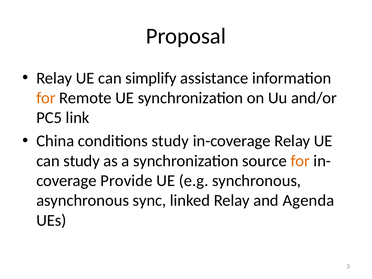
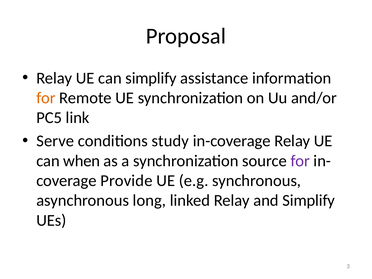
China: China -> Serve
can study: study -> when
for at (300, 161) colour: orange -> purple
sync: sync -> long
and Agenda: Agenda -> Simplify
